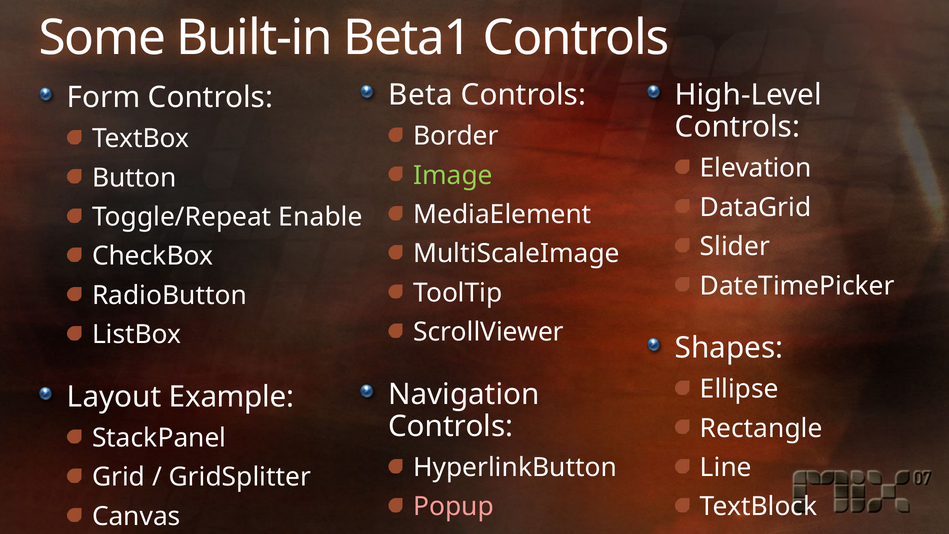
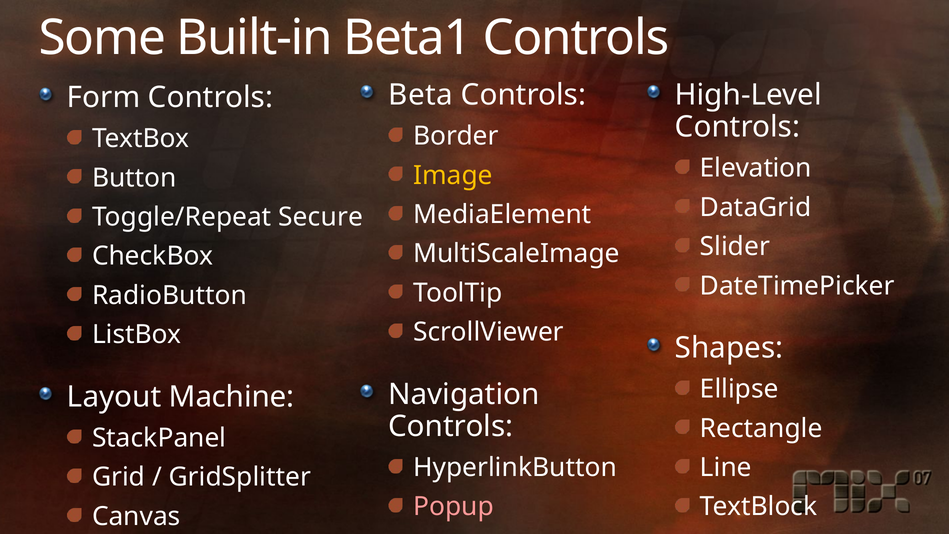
Image colour: light green -> yellow
Enable: Enable -> Secure
Example: Example -> Machine
